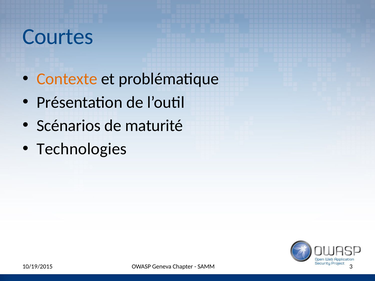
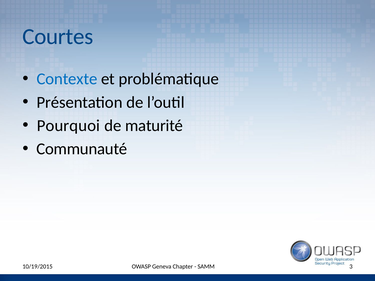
Contexte colour: orange -> blue
Scénarios: Scénarios -> Pourquoi
Technologies: Technologies -> Communauté
